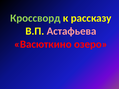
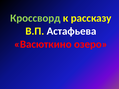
Астафьева colour: pink -> white
